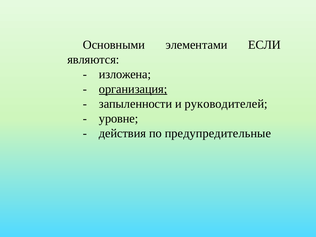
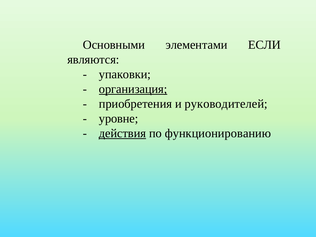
изложена: изложена -> упаковки
запыленности: запыленности -> приобретения
действия underline: none -> present
предупредительные: предупредительные -> функционированию
